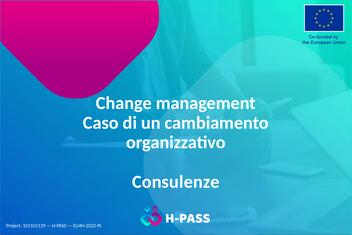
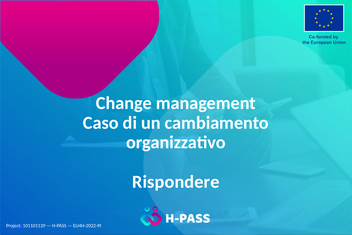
Consulenze: Consulenze -> Rispondere
